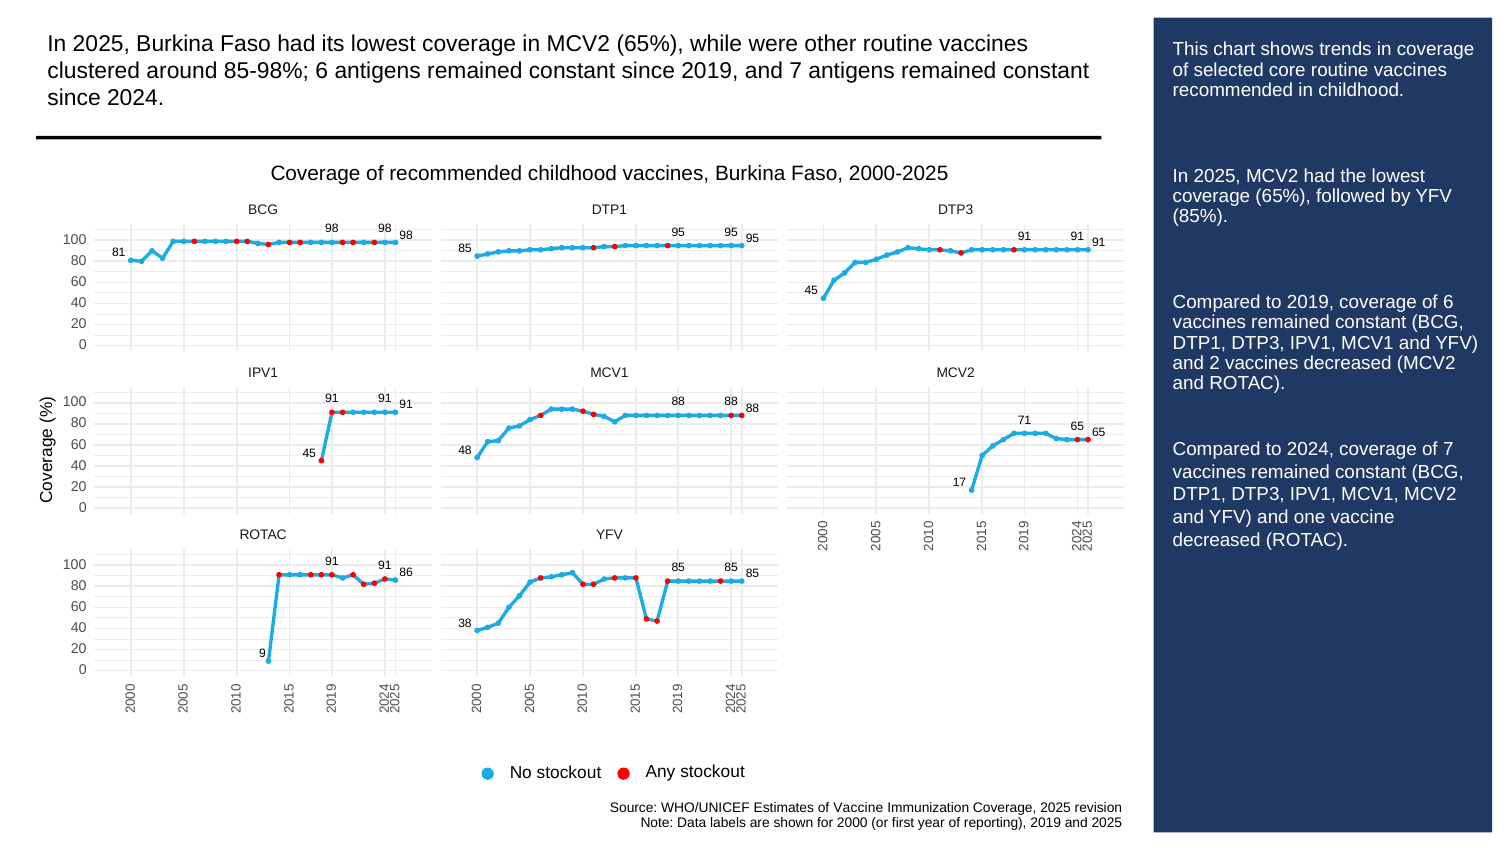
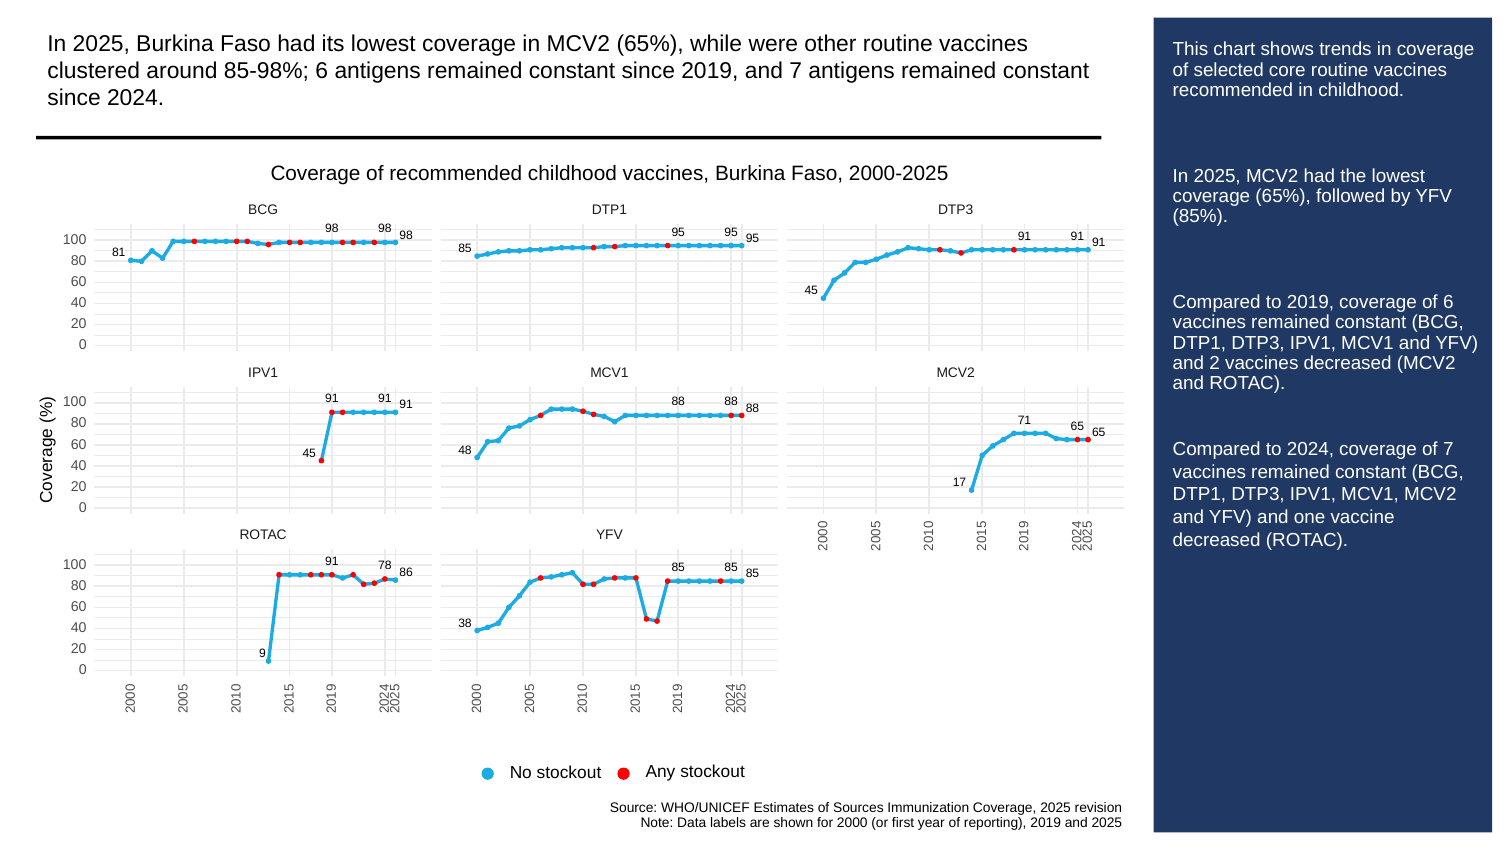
91 at (385, 565): 91 -> 78
of Vaccine: Vaccine -> Sources
